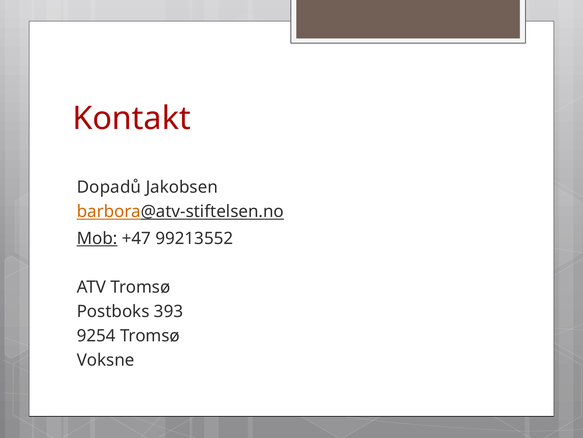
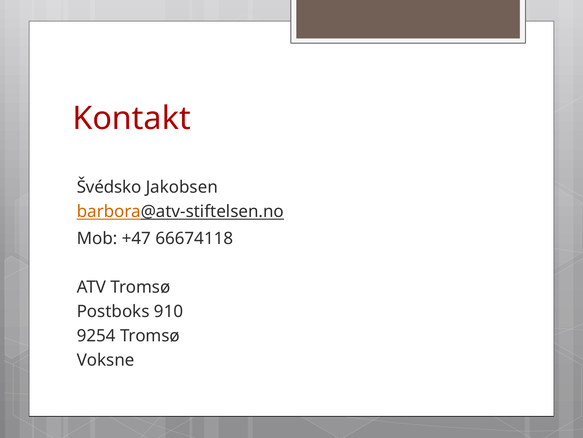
Dopadů: Dopadů -> Švédsko
Mob underline: present -> none
99213552: 99213552 -> 66674118
393: 393 -> 910
